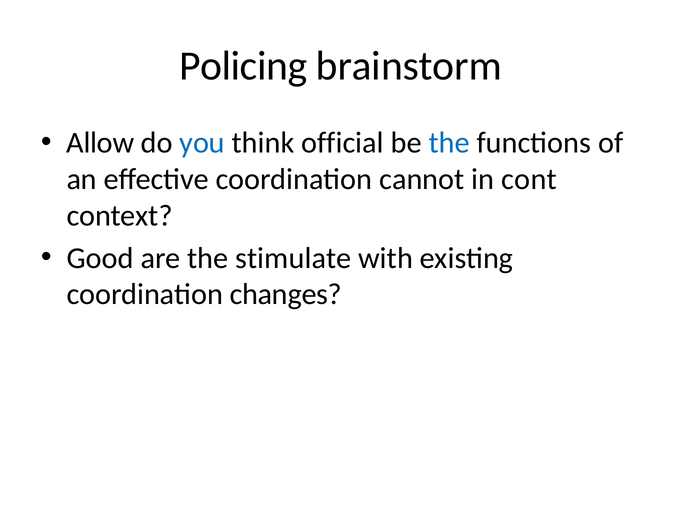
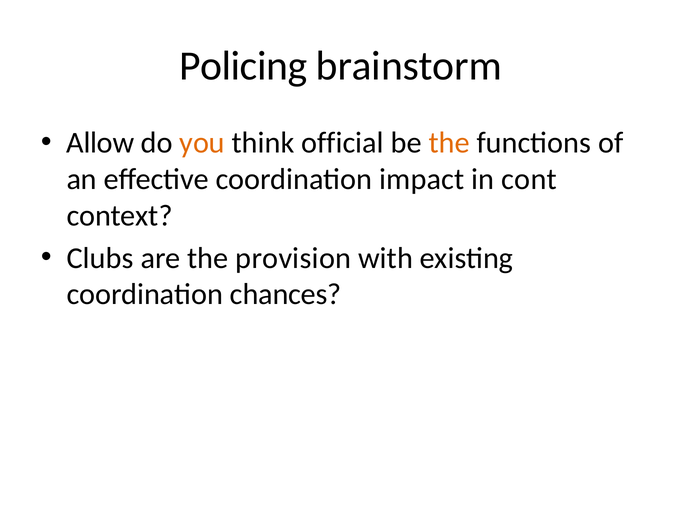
you colour: blue -> orange
the at (449, 143) colour: blue -> orange
cannot: cannot -> impact
Good: Good -> Clubs
stimulate: stimulate -> provision
changes: changes -> chances
